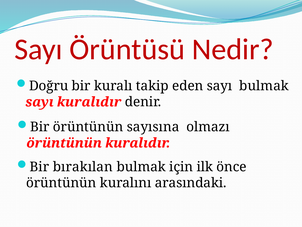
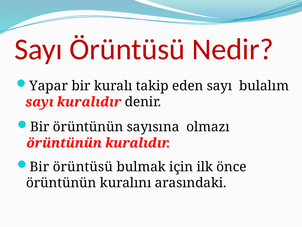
Doğru: Doğru -> Yapar
sayı bulmak: bulmak -> bulalım
Bir bırakılan: bırakılan -> örüntüsü
